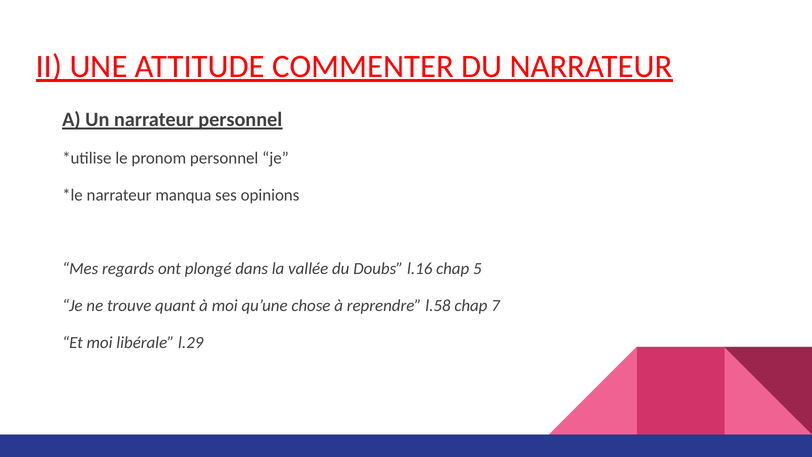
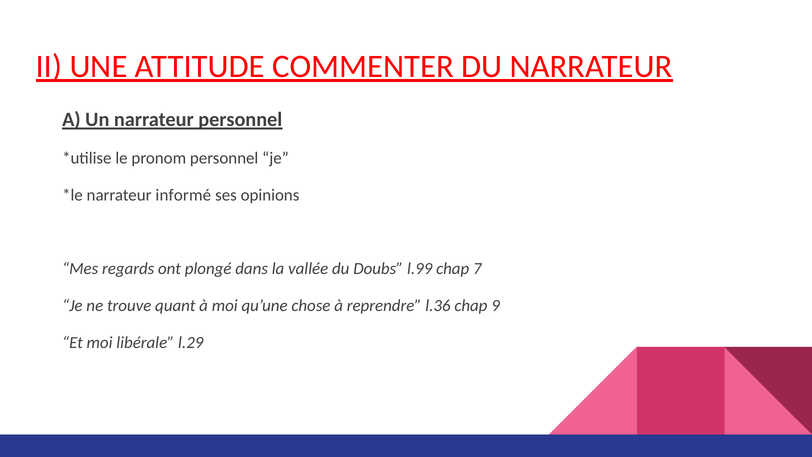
manqua: manqua -> informé
l.16: l.16 -> l.99
5: 5 -> 7
l.58: l.58 -> l.36
7: 7 -> 9
